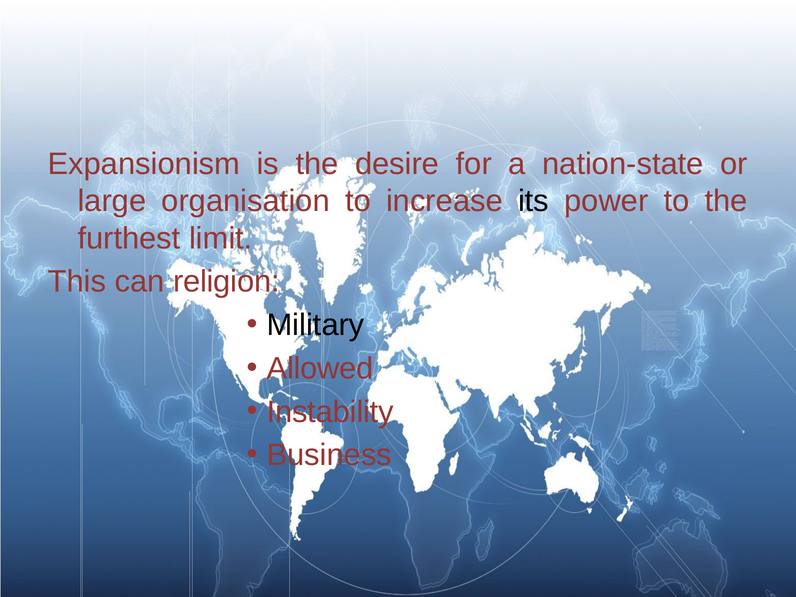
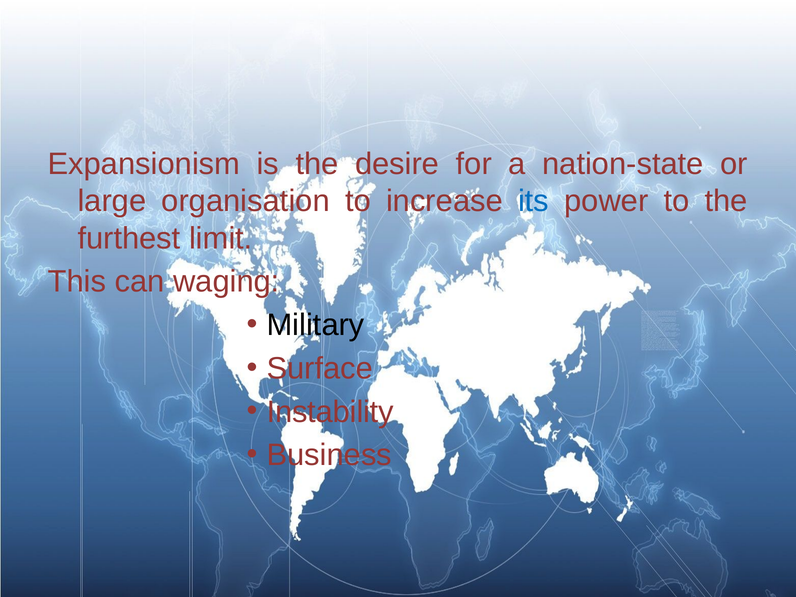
its colour: black -> blue
religion: religion -> waging
Allowed: Allowed -> Surface
